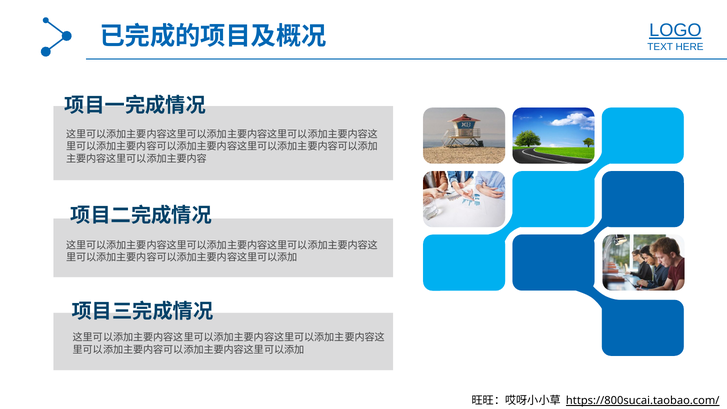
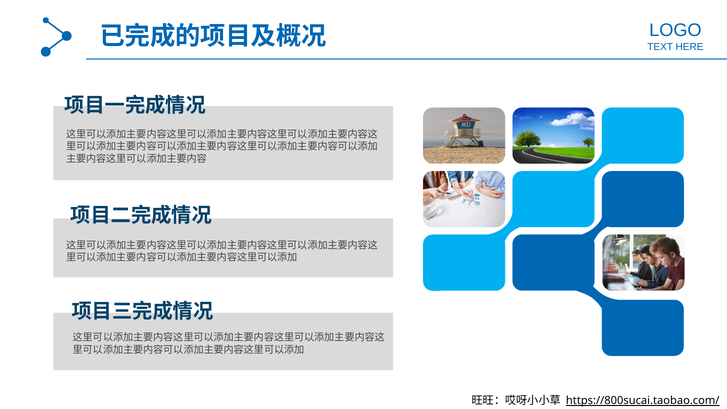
LOGO underline: present -> none
